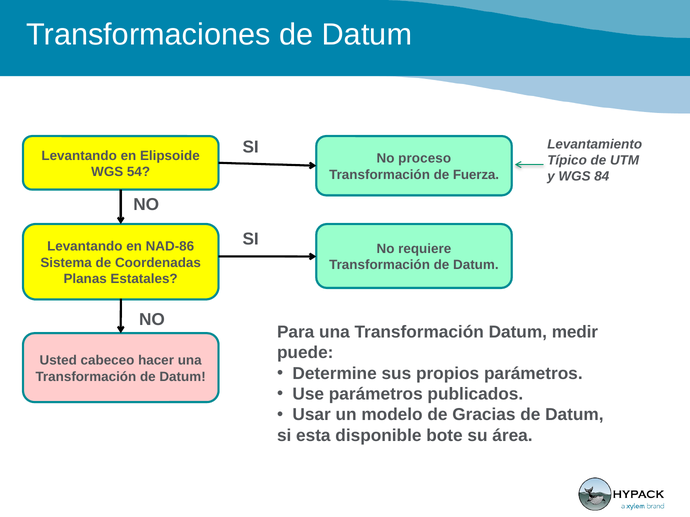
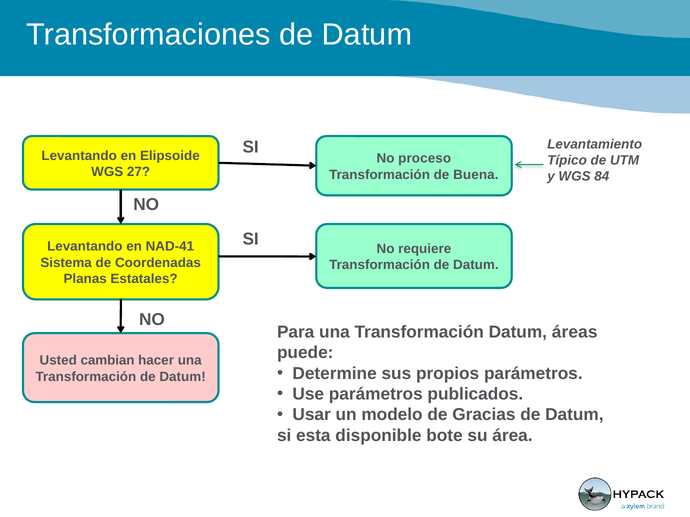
54: 54 -> 27
Fuerza: Fuerza -> Buena
NAD-86: NAD-86 -> NAD-41
medir: medir -> áreas
cabeceo: cabeceo -> cambian
